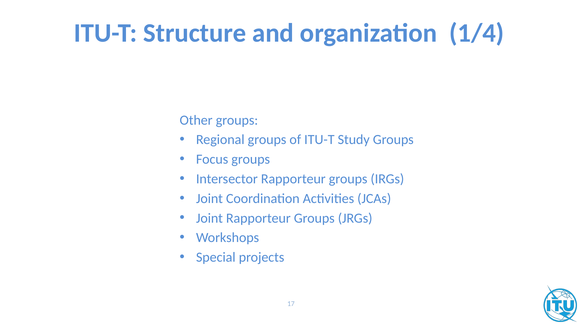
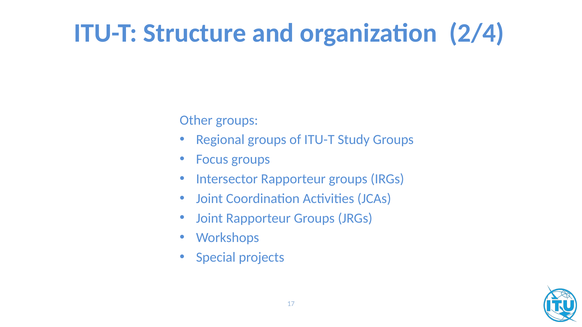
1/4: 1/4 -> 2/4
